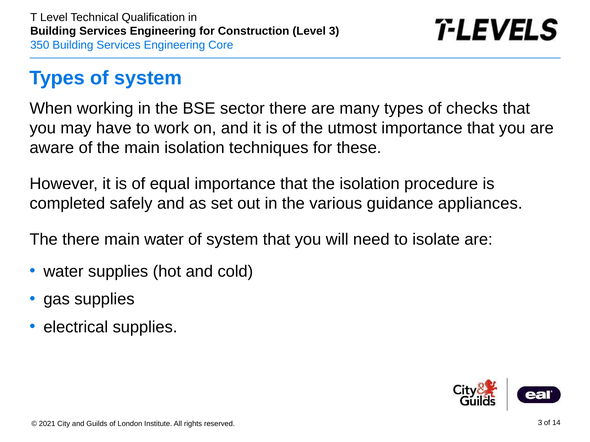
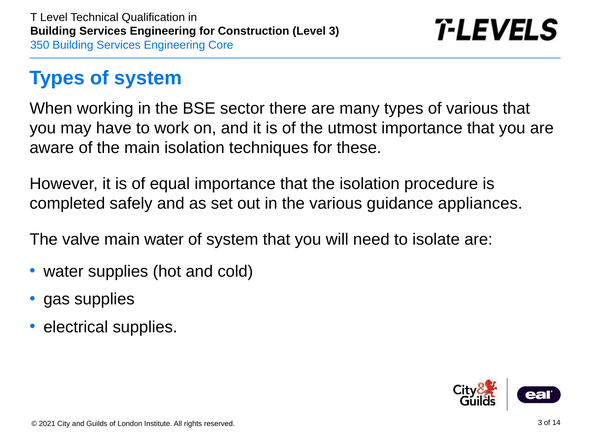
of checks: checks -> various
The there: there -> valve
